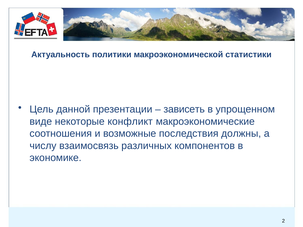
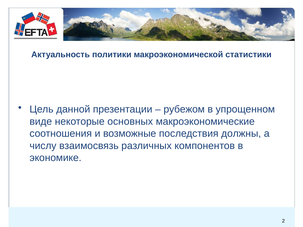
зависеть: зависеть -> рубежом
конфликт: конфликт -> основных
